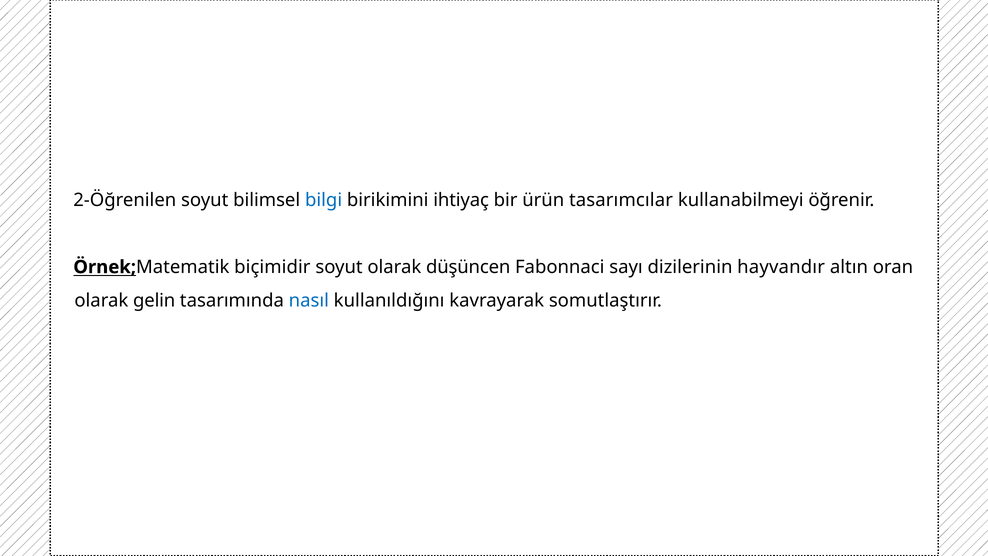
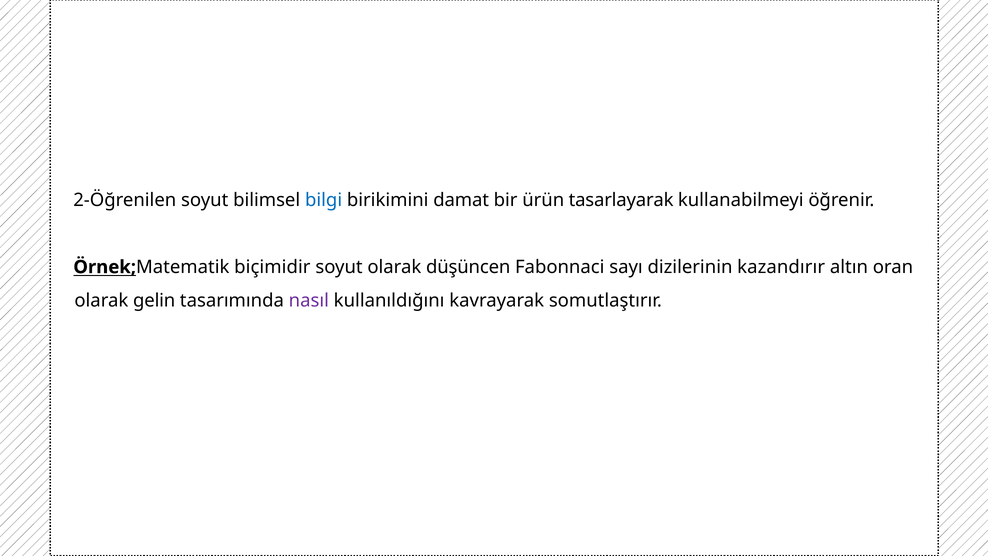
ihtiyaç: ihtiyaç -> damat
tasarımcılar: tasarımcılar -> tasarlayarak
hayvandır: hayvandır -> kazandırır
nasıl colour: blue -> purple
